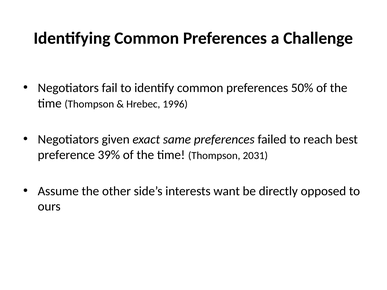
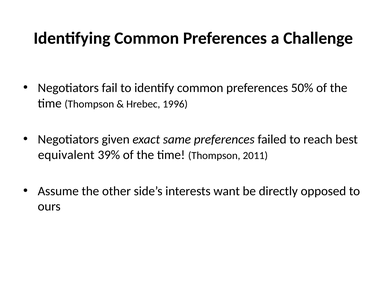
preference: preference -> equivalent
2031: 2031 -> 2011
